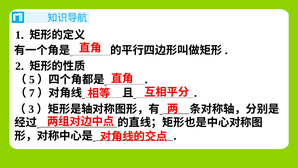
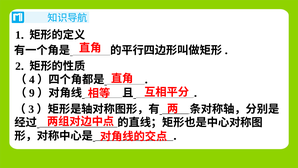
5: 5 -> 4
7: 7 -> 9
